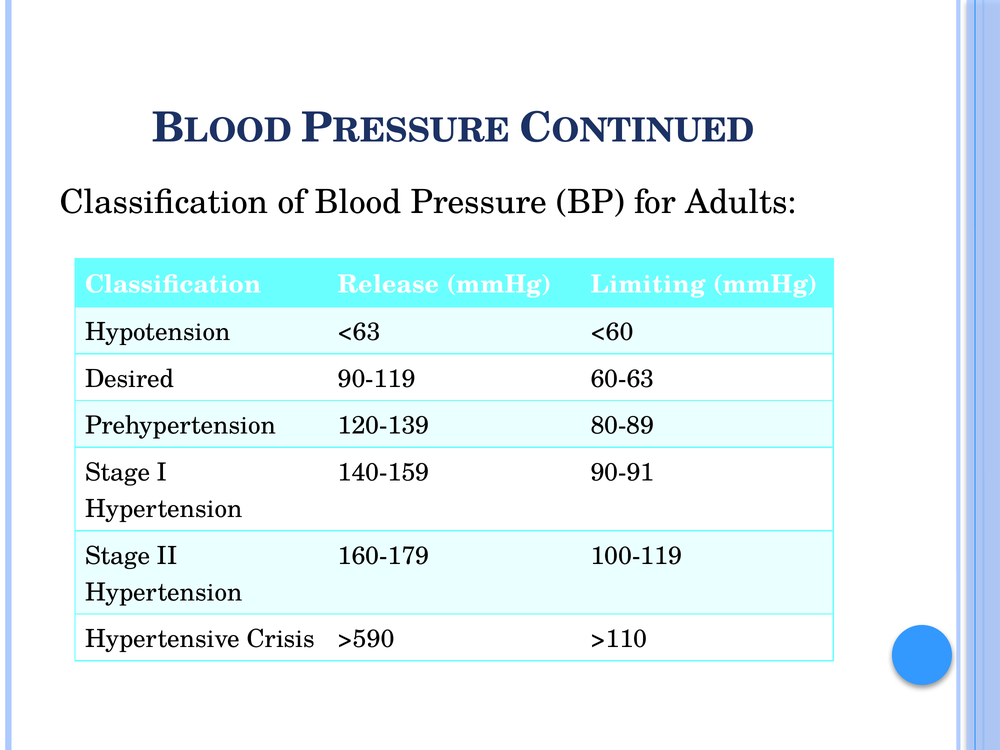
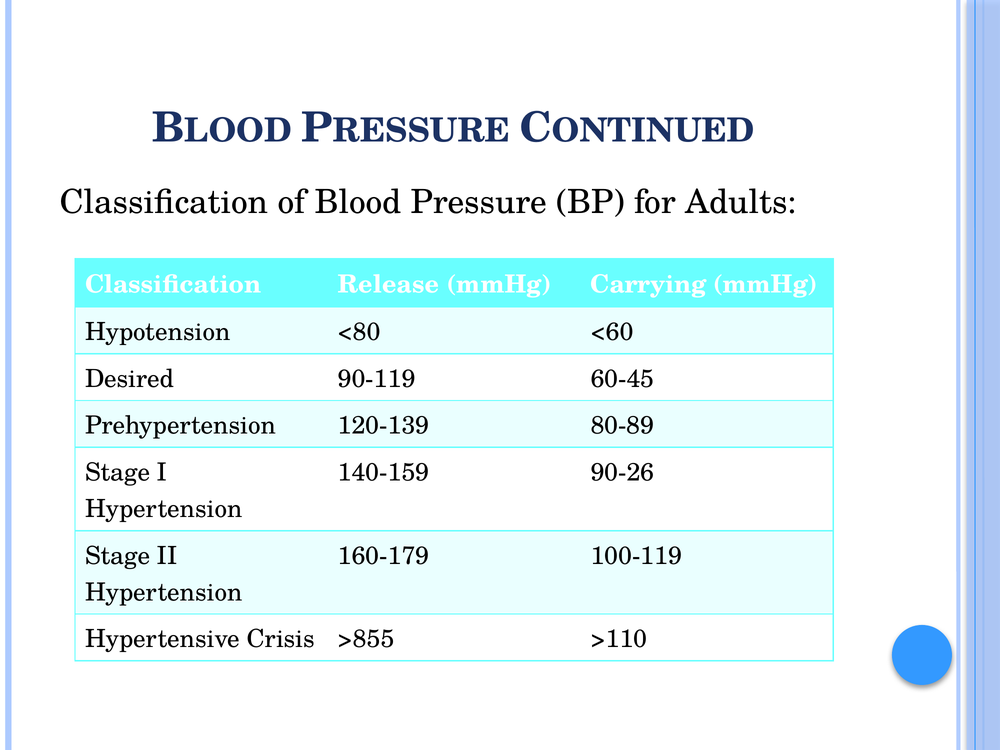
Limiting: Limiting -> Carrying
<63: <63 -> <80
60-63: 60-63 -> 60-45
90-91: 90-91 -> 90-26
>590: >590 -> >855
